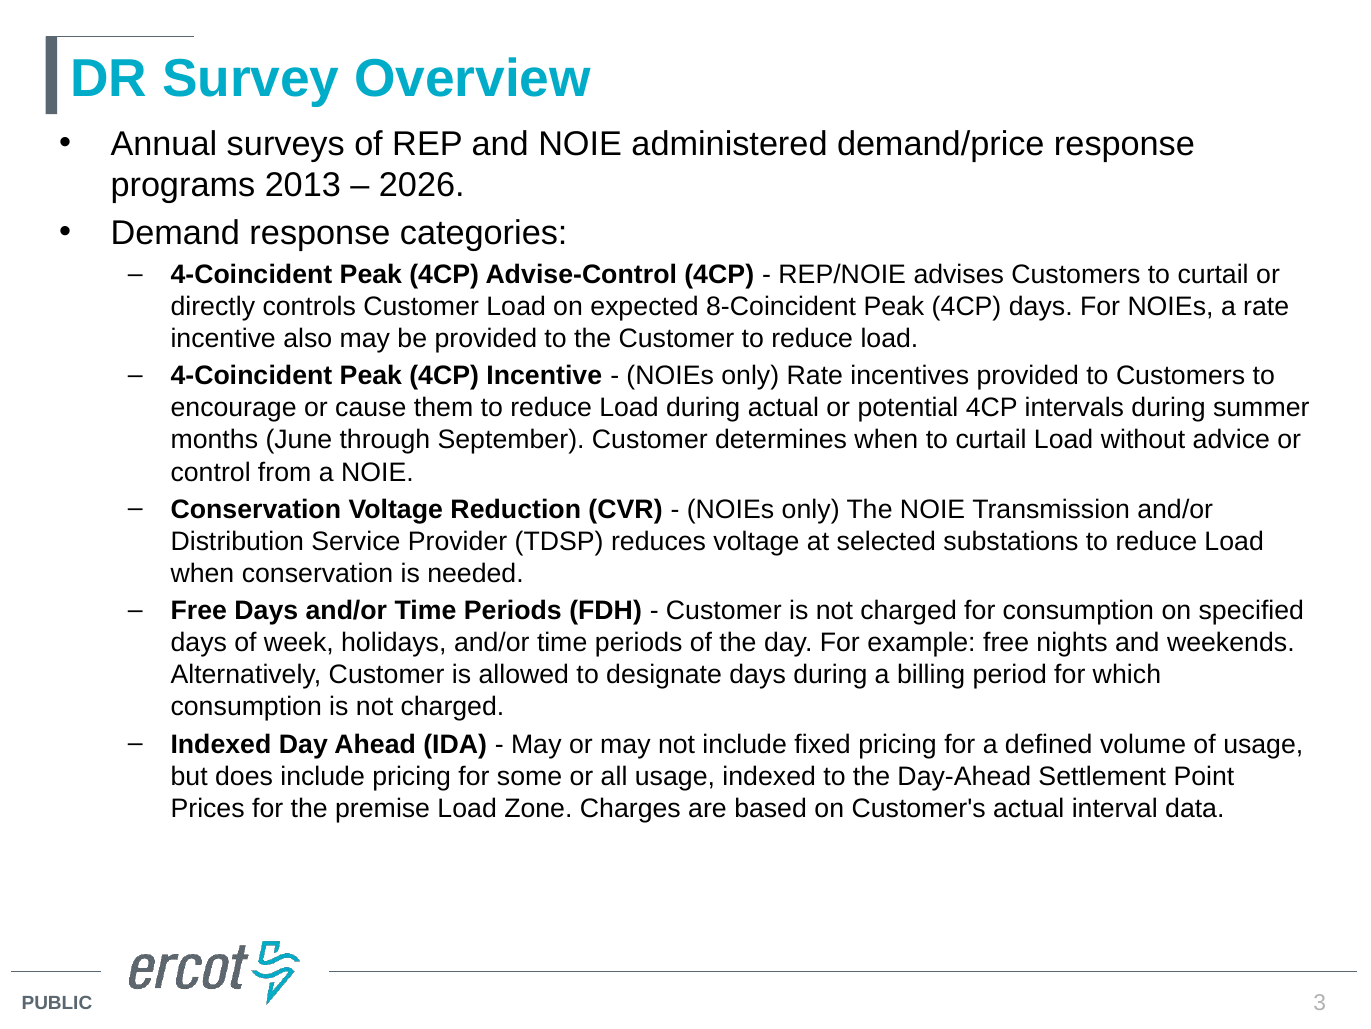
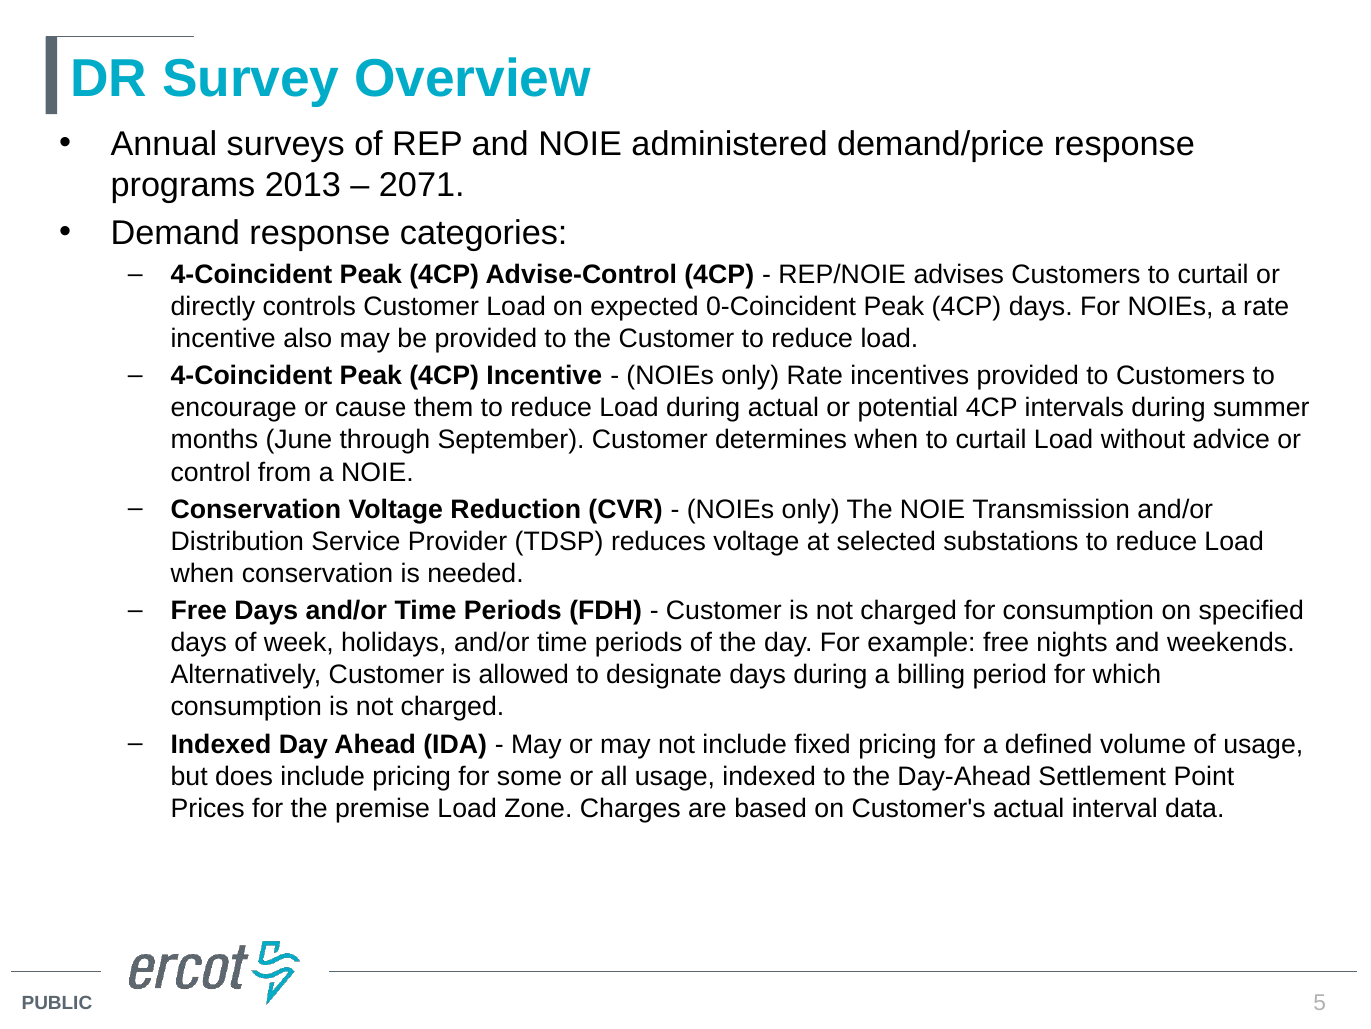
2026: 2026 -> 2071
8-Coincident: 8-Coincident -> 0-Coincident
3: 3 -> 5
